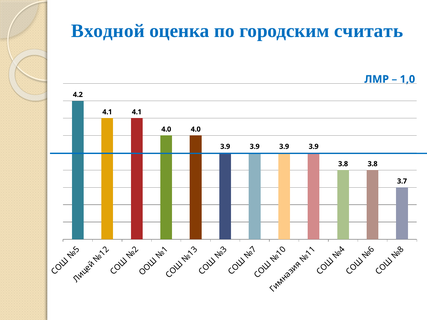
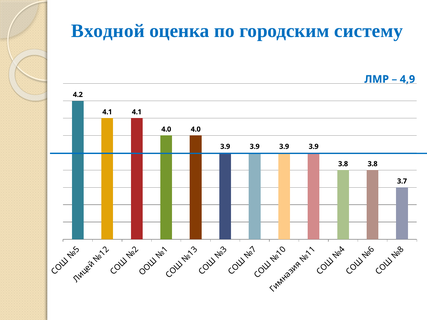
считать: считать -> систему
1,0: 1,0 -> 4,9
